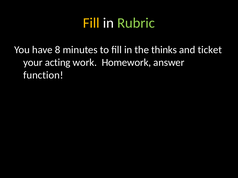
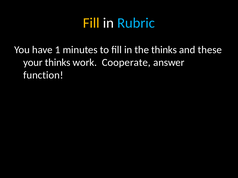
Rubric colour: light green -> light blue
8: 8 -> 1
ticket: ticket -> these
your acting: acting -> thinks
Homework: Homework -> Cooperate
